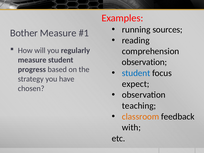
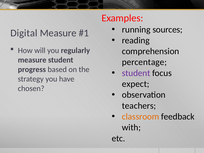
Bother: Bother -> Digital
observation at (144, 62): observation -> percentage
student at (136, 73) colour: blue -> purple
teaching: teaching -> teachers
